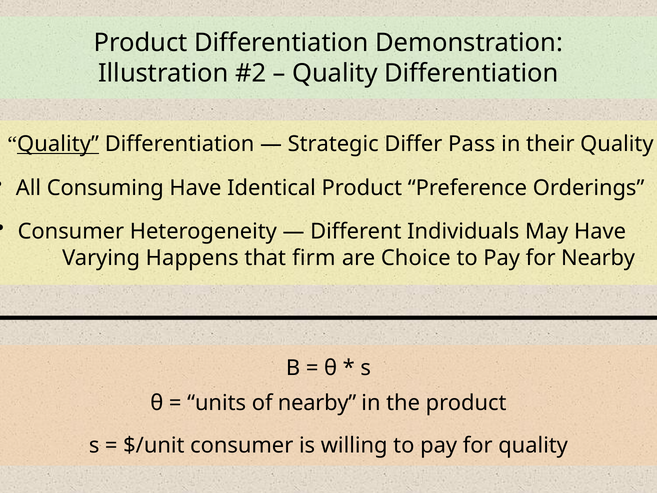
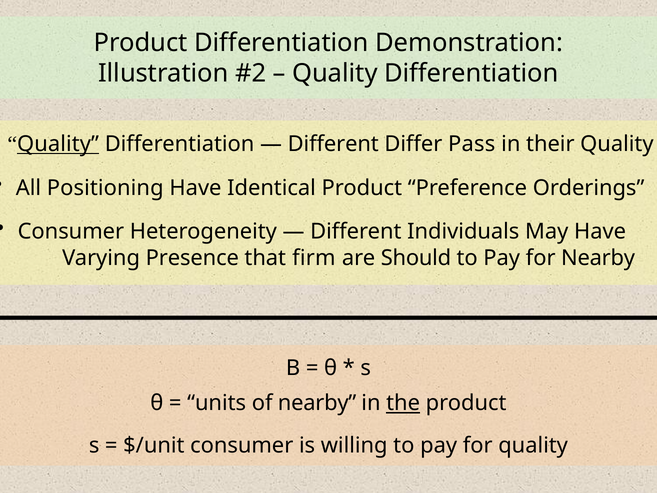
Strategic at (333, 144): Strategic -> Different
Consuming: Consuming -> Positioning
Happens: Happens -> Presence
Choice: Choice -> Should
the underline: none -> present
